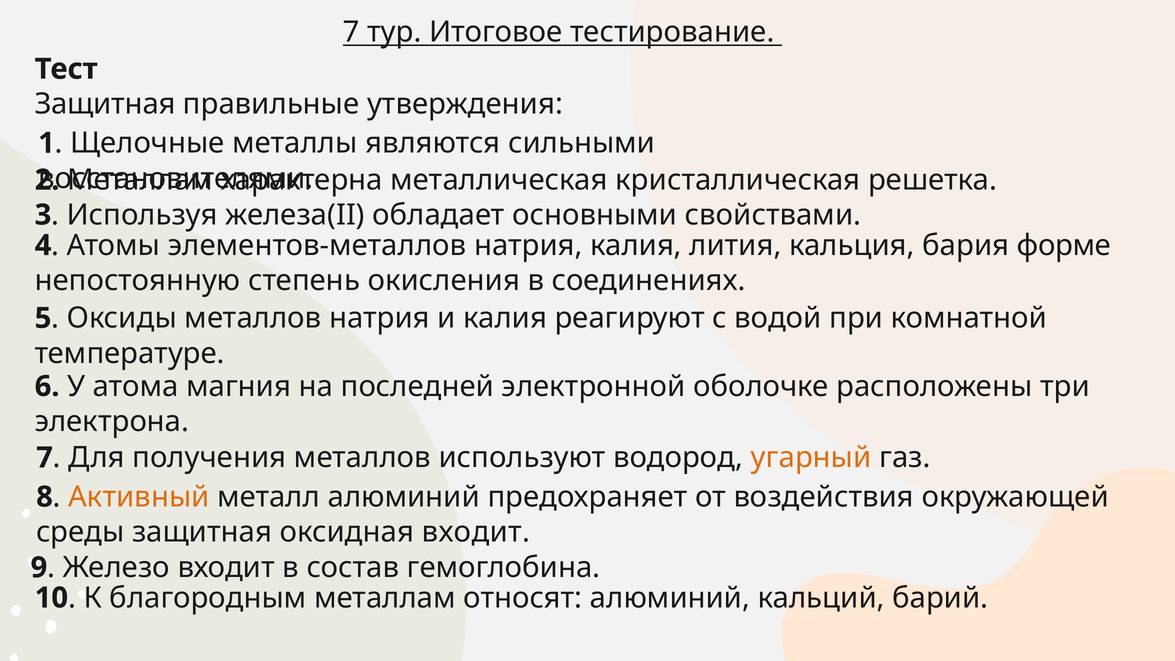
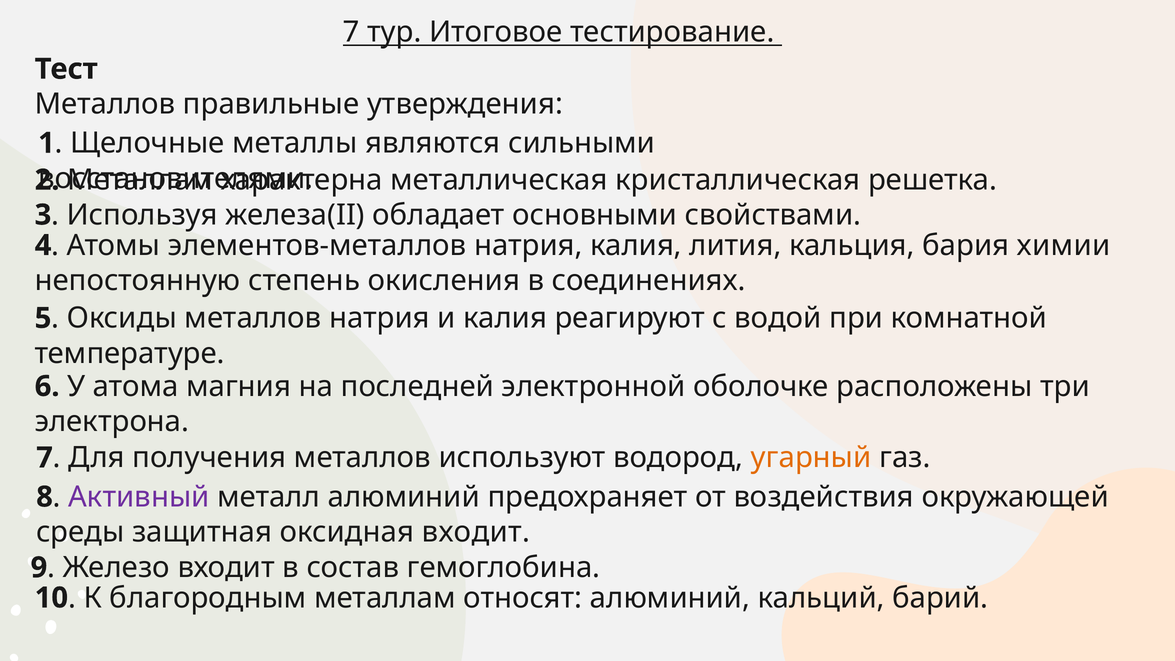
Защитная at (105, 104): Защитная -> Металлов
форме: форме -> химии
Активный colour: orange -> purple
